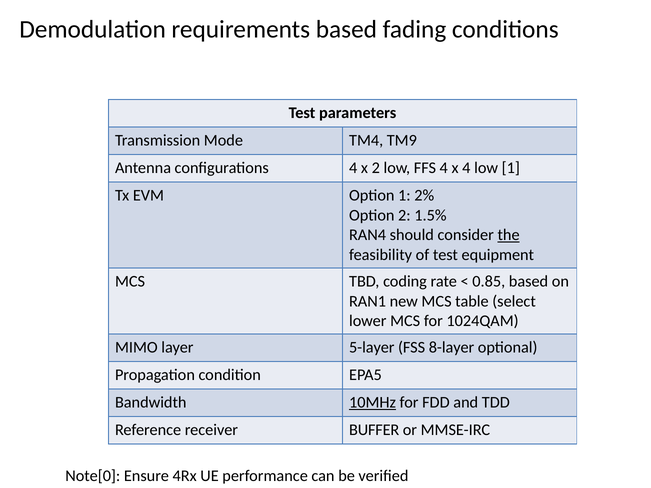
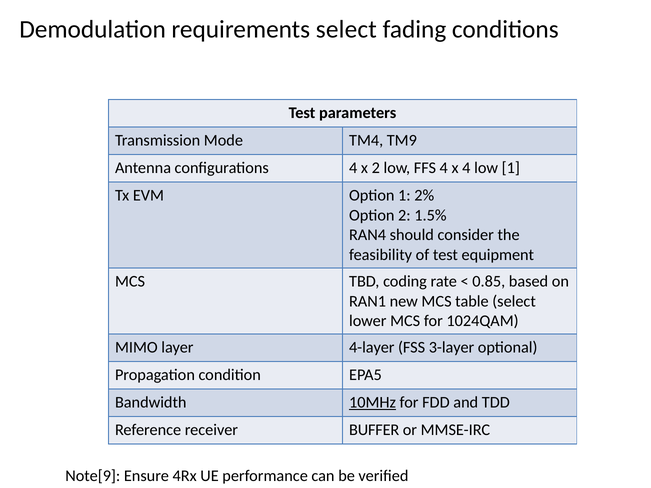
requirements based: based -> select
the underline: present -> none
5-layer: 5-layer -> 4-layer
8-layer: 8-layer -> 3-layer
Note[0: Note[0 -> Note[9
